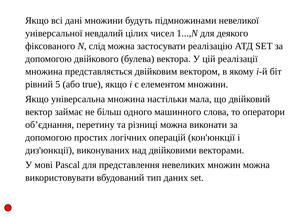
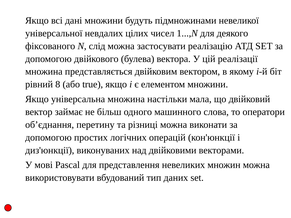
невдалий: невдалий -> невдалих
5: 5 -> 8
